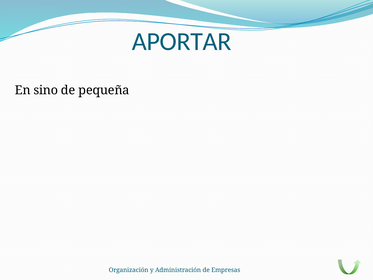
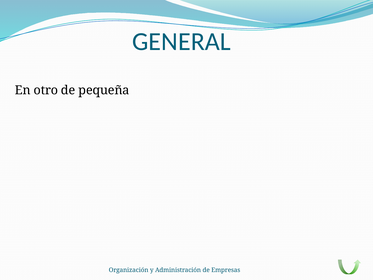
APORTAR: APORTAR -> GENERAL
sino: sino -> otro
